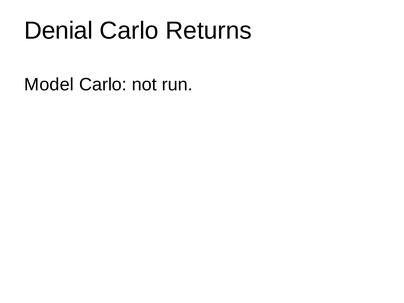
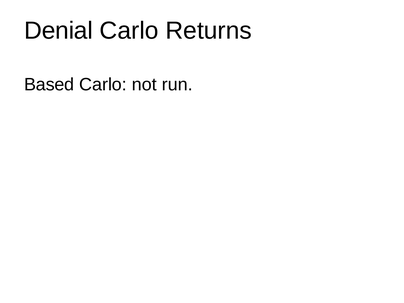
Model: Model -> Based
